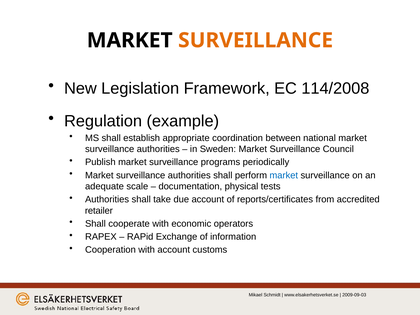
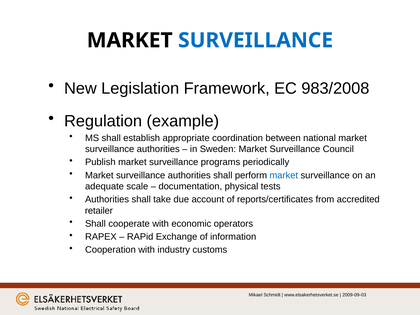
SURVEILLANCE at (256, 40) colour: orange -> blue
114/2008: 114/2008 -> 983/2008
with account: account -> industry
